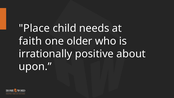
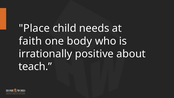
older: older -> body
upon: upon -> teach
